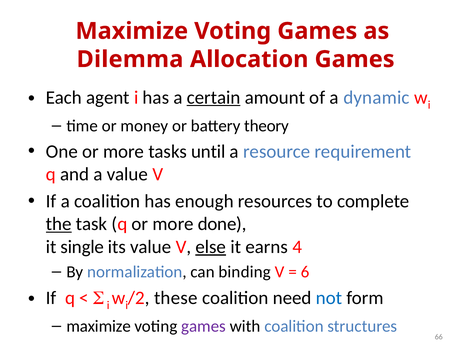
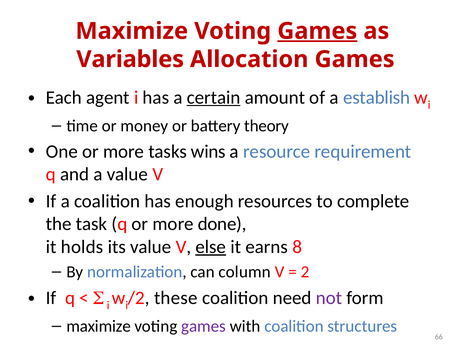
Games at (317, 31) underline: none -> present
Dilemma: Dilemma -> Variables
dynamic: dynamic -> establish
until: until -> wins
the underline: present -> none
single: single -> holds
4: 4 -> 8
binding: binding -> column
6: 6 -> 2
not colour: blue -> purple
